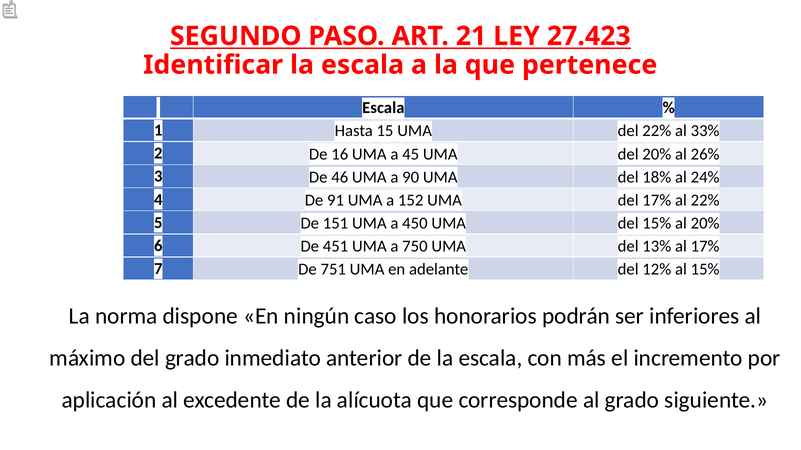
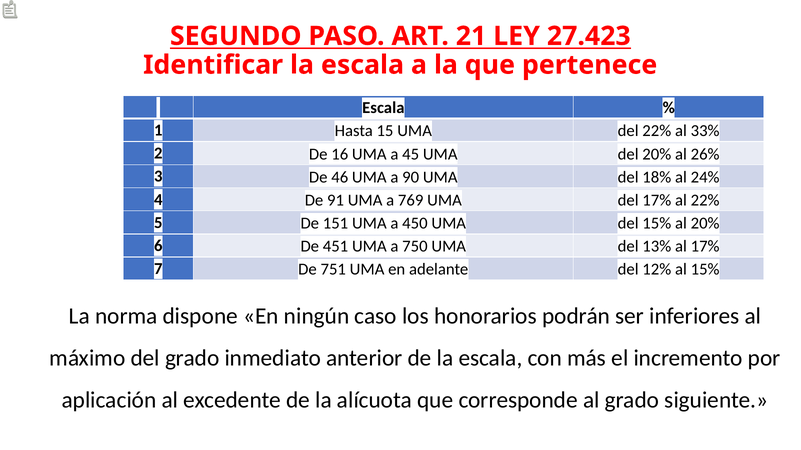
152: 152 -> 769
